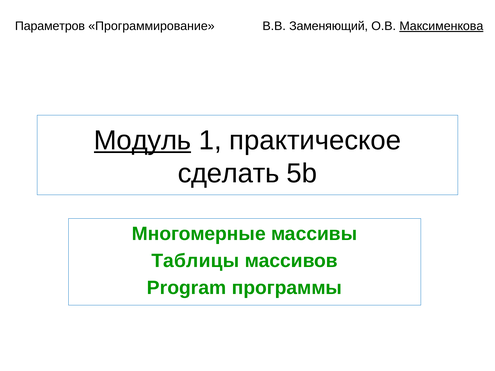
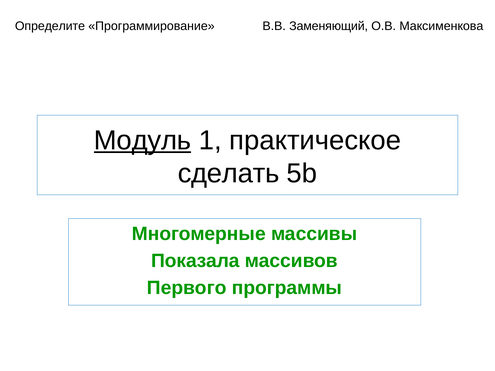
Параметров: Параметров -> Определите
Максименкова underline: present -> none
Таблицы: Таблицы -> Показала
Program: Program -> Первого
